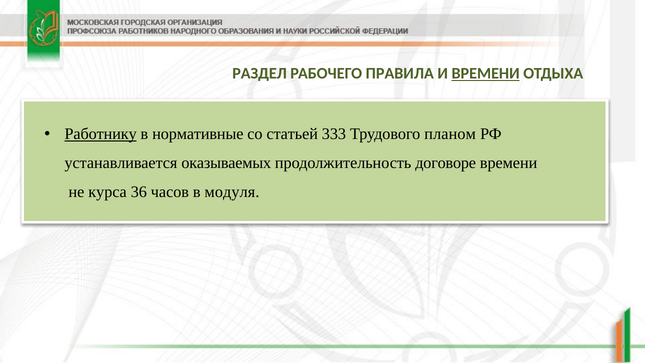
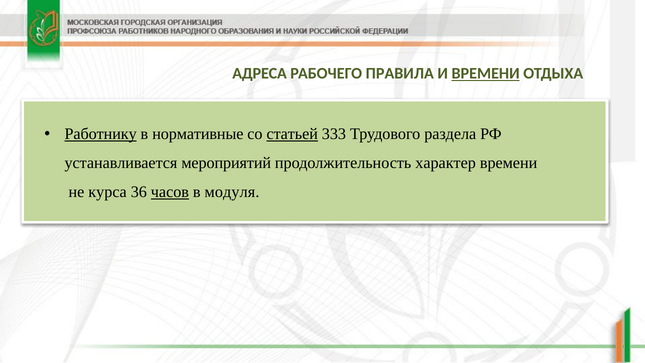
РАЗДЕЛ: РАЗДЕЛ -> АДРЕСА
статьей underline: none -> present
планом: планом -> раздела
оказываемых: оказываемых -> мероприятий
договоре: договоре -> характер
часов underline: none -> present
